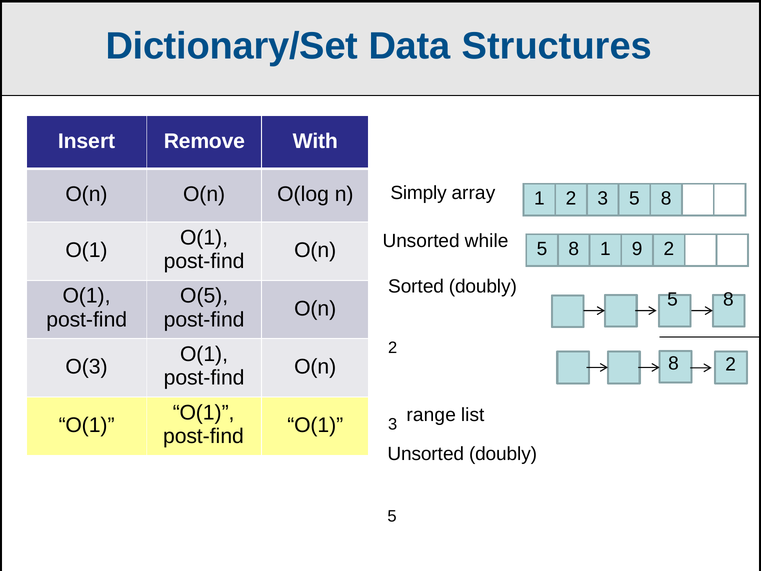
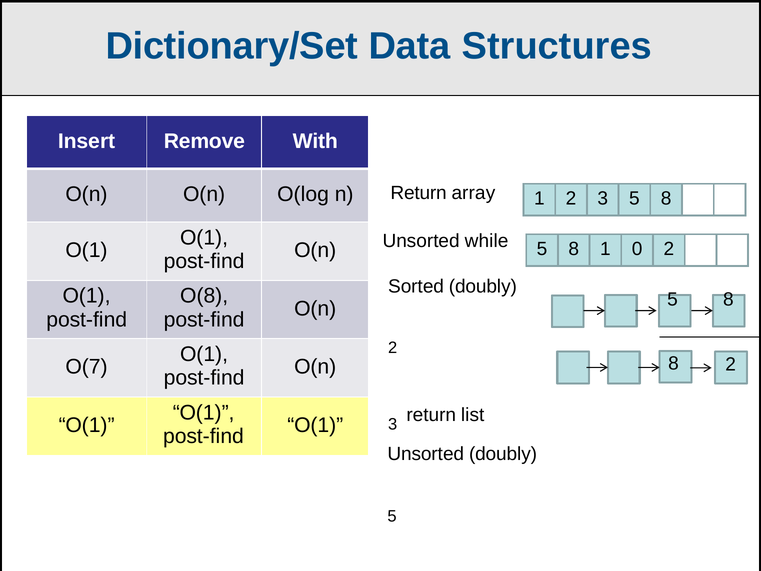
Simply at (419, 193): Simply -> Return
9: 9 -> 0
O(5: O(5 -> O(8
O(3: O(3 -> O(7
3 range: range -> return
